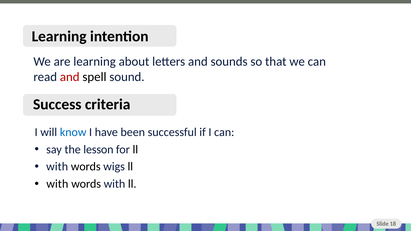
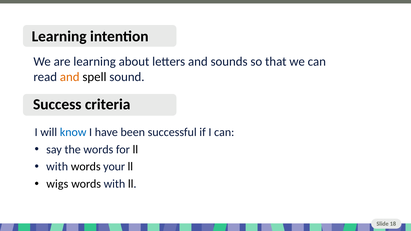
and at (70, 77) colour: red -> orange
the lesson: lesson -> words
wigs: wigs -> your
with at (57, 184): with -> wigs
